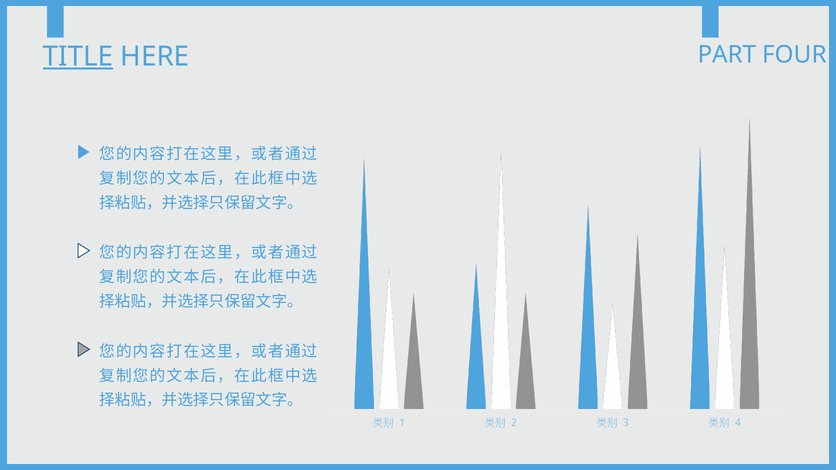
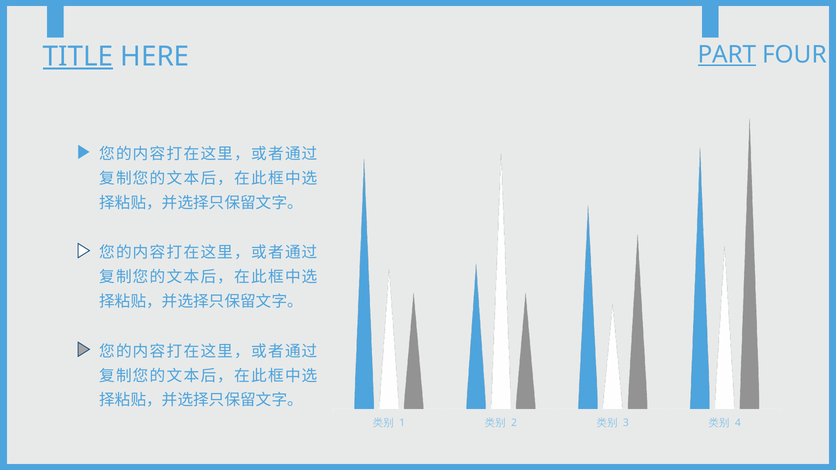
PART underline: none -> present
